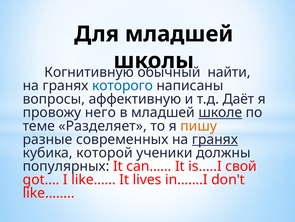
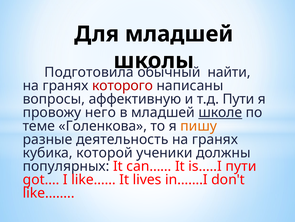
Когнитивную: Когнитивную -> Подготовила
которого colour: blue -> red
т.д Даёт: Даёт -> Пути
Разделяет: Разделяет -> Голенкова
современных: современных -> деятельность
гранях at (215, 139) underline: present -> none
is…..I свой: свой -> пути
